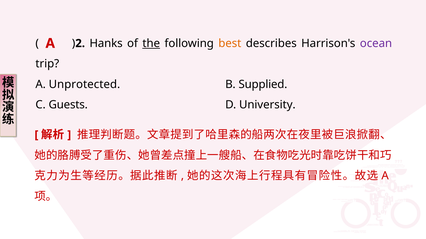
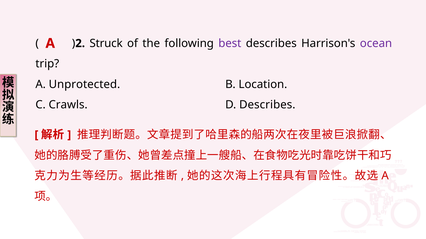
Hanks: Hanks -> Struck
the underline: present -> none
best colour: orange -> purple
Supplied: Supplied -> Location
Guests: Guests -> Crawls
D University: University -> Describes
